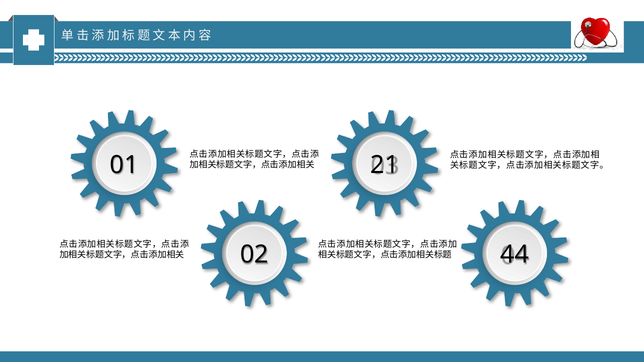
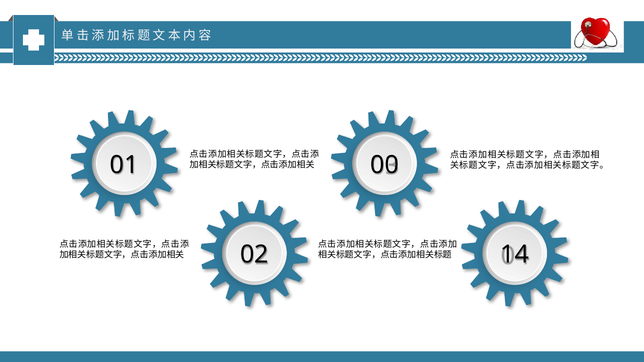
21: 21 -> 00
44: 44 -> 14
